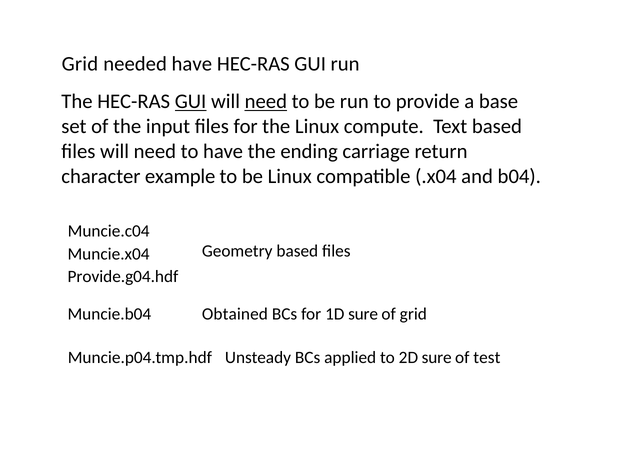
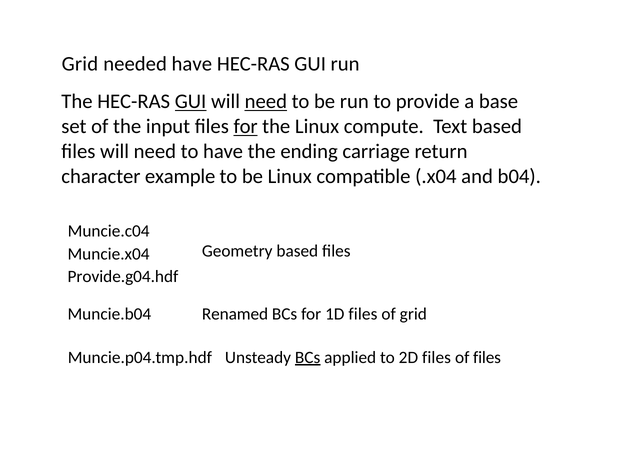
for at (246, 126) underline: none -> present
Obtained: Obtained -> Renamed
1D sure: sure -> files
BCs at (308, 357) underline: none -> present
2D sure: sure -> files
of test: test -> files
